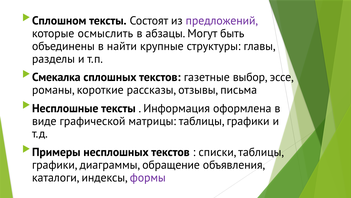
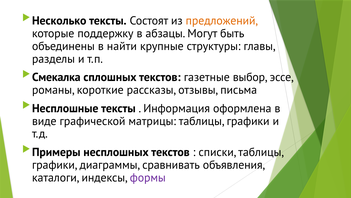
Сплошном: Сплошном -> Несколько
предложений colour: purple -> orange
осмыслить: осмыслить -> поддержку
обращение: обращение -> сравнивать
